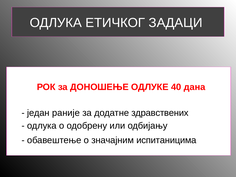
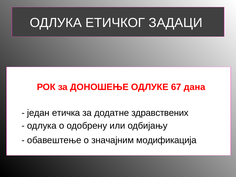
40: 40 -> 67
раније: раније -> етичка
испитаницима: испитаницима -> модификација
